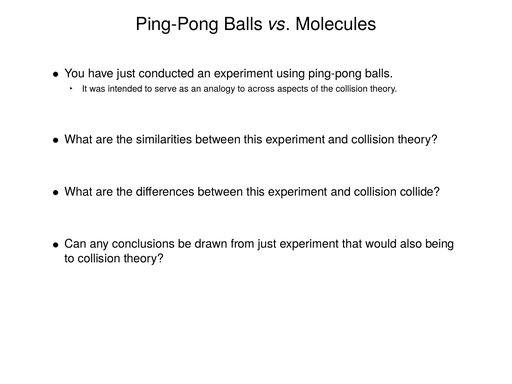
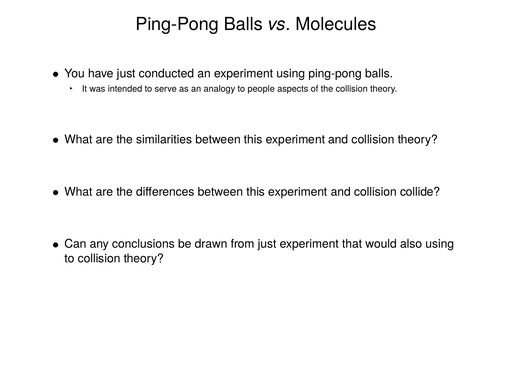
across: across -> people
also being: being -> using
